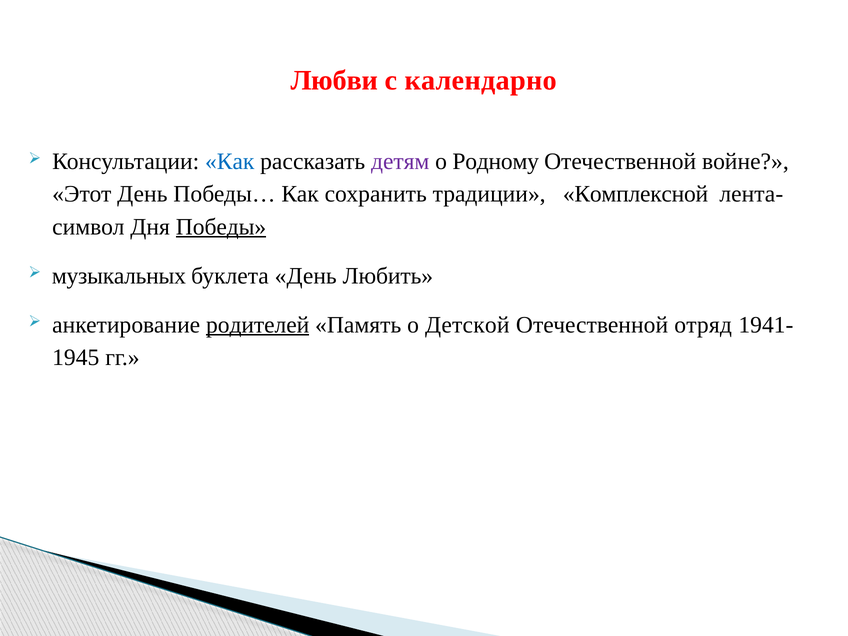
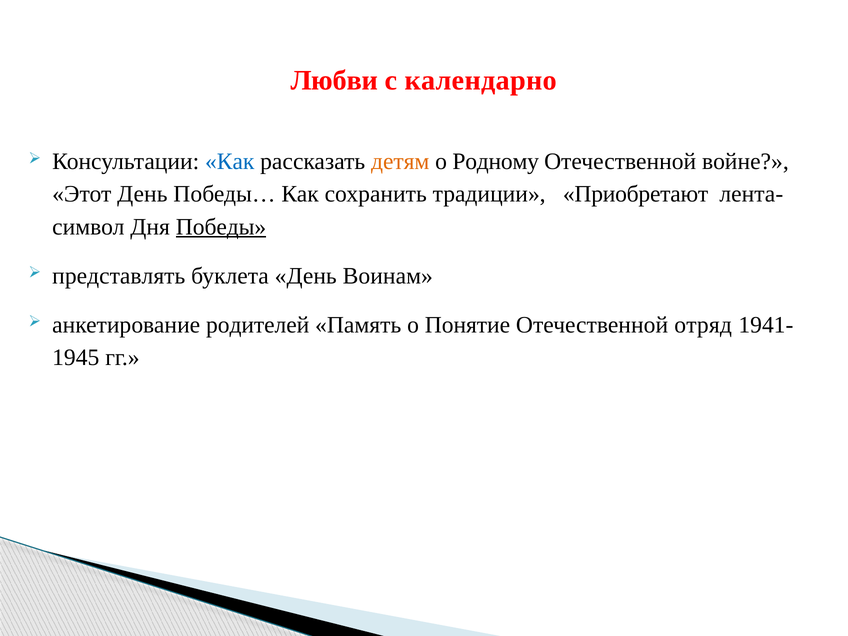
детям colour: purple -> orange
Комплексной: Комплексной -> Приобретают
музыкальных: музыкальных -> представлять
Любить: Любить -> Воинам
родителей underline: present -> none
Детской: Детской -> Понятие
